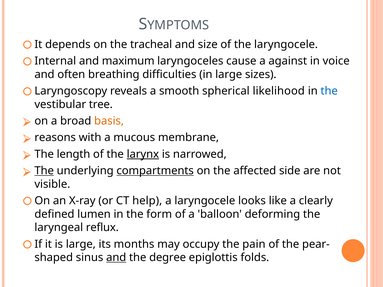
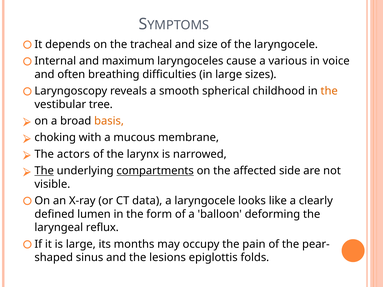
against: against -> various
likelihood: likelihood -> childhood
the at (329, 91) colour: blue -> orange
reasons: reasons -> choking
length: length -> actors
larynx underline: present -> none
help: help -> data
and at (116, 258) underline: present -> none
degree: degree -> lesions
